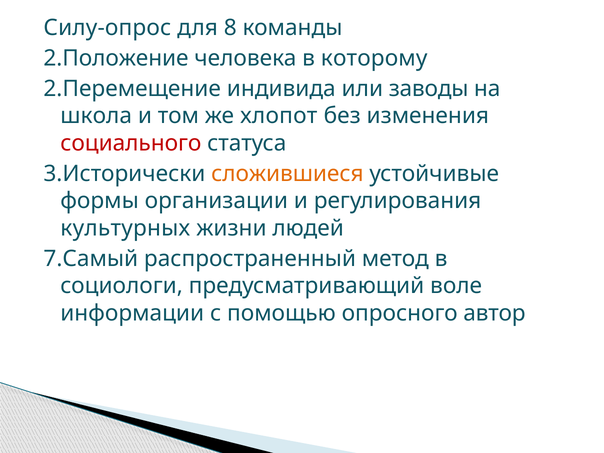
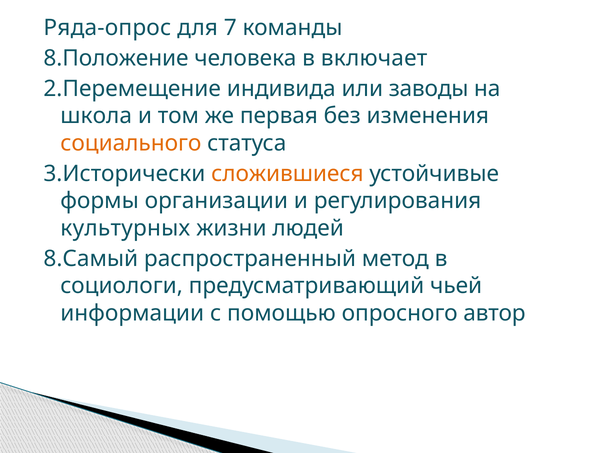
Силу-опрос: Силу-опрос -> Ряда-опрос
8: 8 -> 7
2.Положение: 2.Положение -> 8.Положение
которому: которому -> включает
хлопот: хлопот -> первая
социального colour: red -> orange
7.Самый: 7.Самый -> 8.Самый
воле: воле -> чьей
